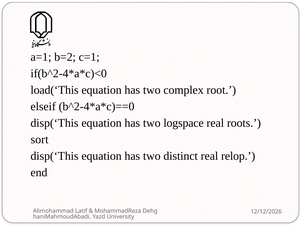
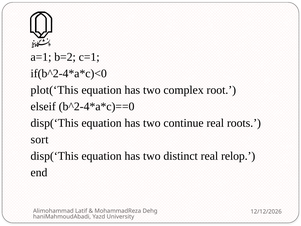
load(‘This: load(‘This -> plot(‘This
logspace: logspace -> continue
